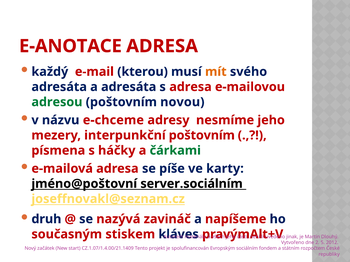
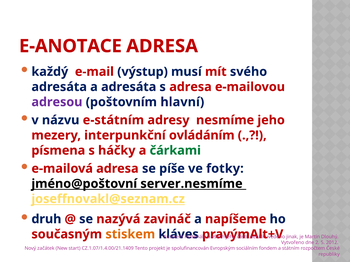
kterou: kterou -> výstup
mít colour: orange -> red
adresou colour: green -> purple
novou: novou -> hlavní
e-chceme: e-chceme -> e-státním
interpunkční poštovním: poštovním -> ovládáním
karty: karty -> fotky
server.sociálním: server.sociálním -> server.nesmíme
stiskem colour: red -> orange
